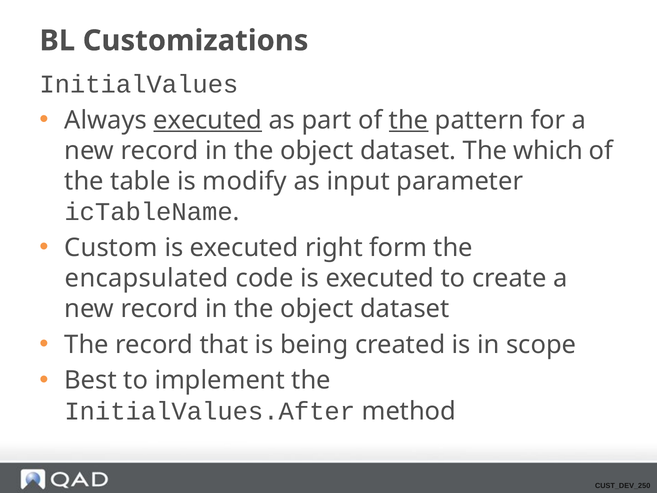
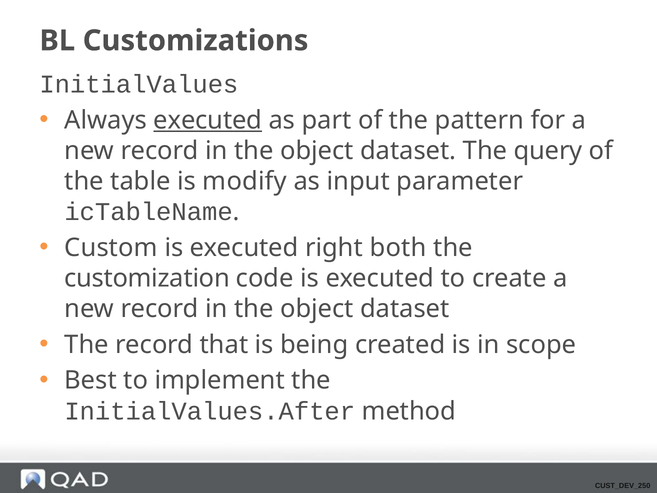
the at (409, 120) underline: present -> none
which: which -> query
form: form -> both
encapsulated: encapsulated -> customization
